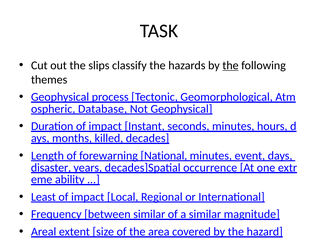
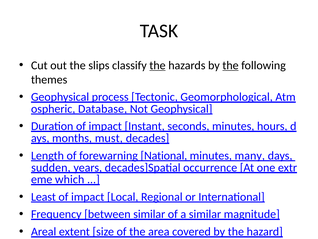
the at (158, 65) underline: none -> present
killed: killed -> must
minutes event: event -> many
disaster: disaster -> sudden
ability: ability -> which
